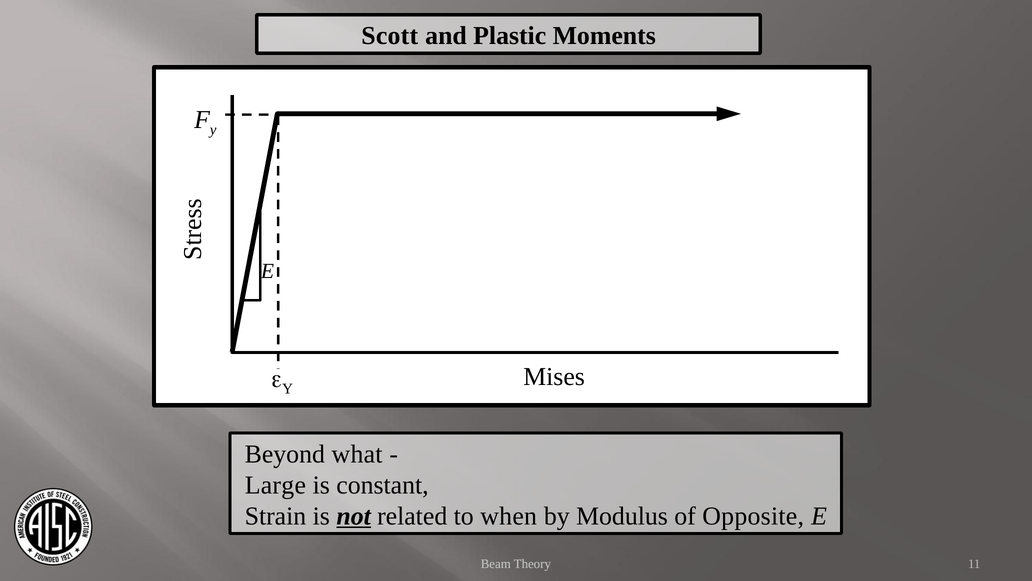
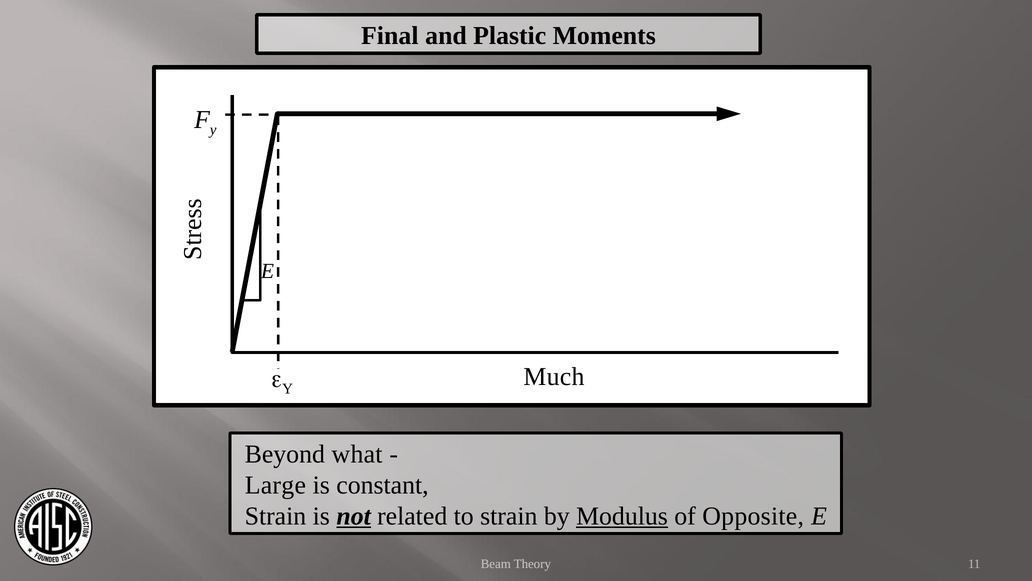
Scott: Scott -> Final
Mises: Mises -> Much
to when: when -> strain
Modulus underline: none -> present
